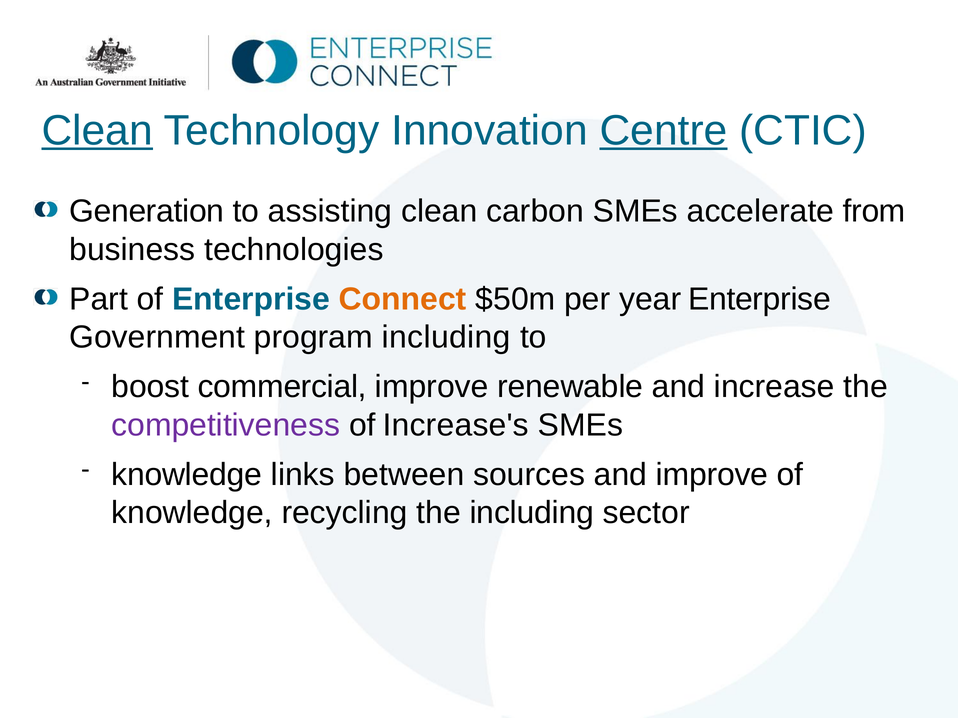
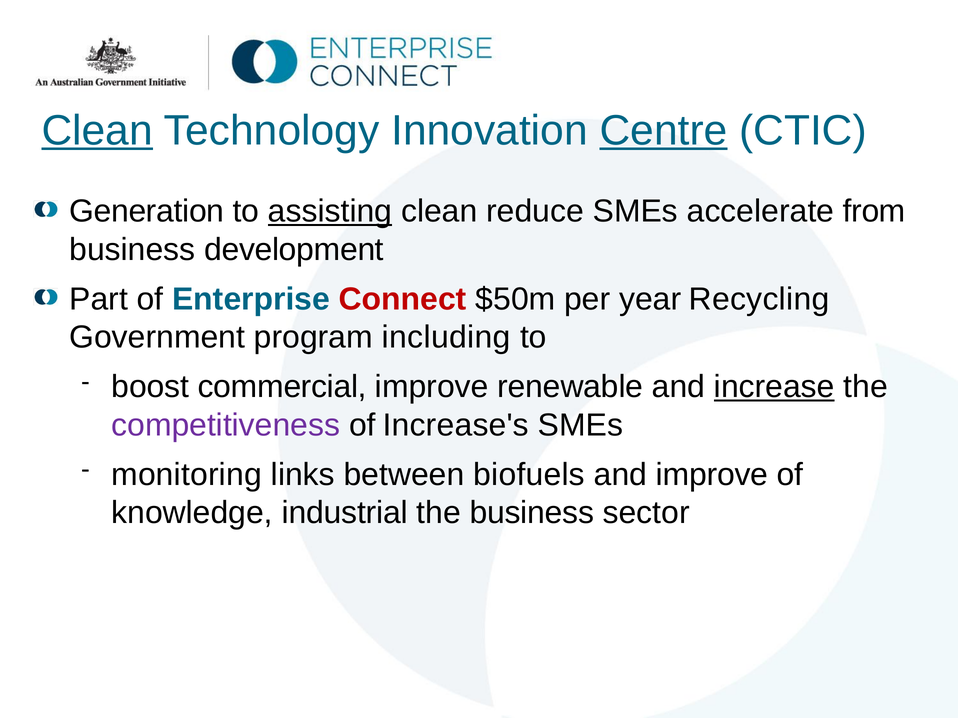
assisting underline: none -> present
carbon: carbon -> reduce
technologies: technologies -> development
Connect colour: orange -> red
year Enterprise: Enterprise -> Recycling
increase underline: none -> present
knowledge at (187, 475): knowledge -> monitoring
sources: sources -> biofuels
recycling: recycling -> industrial
the including: including -> business
